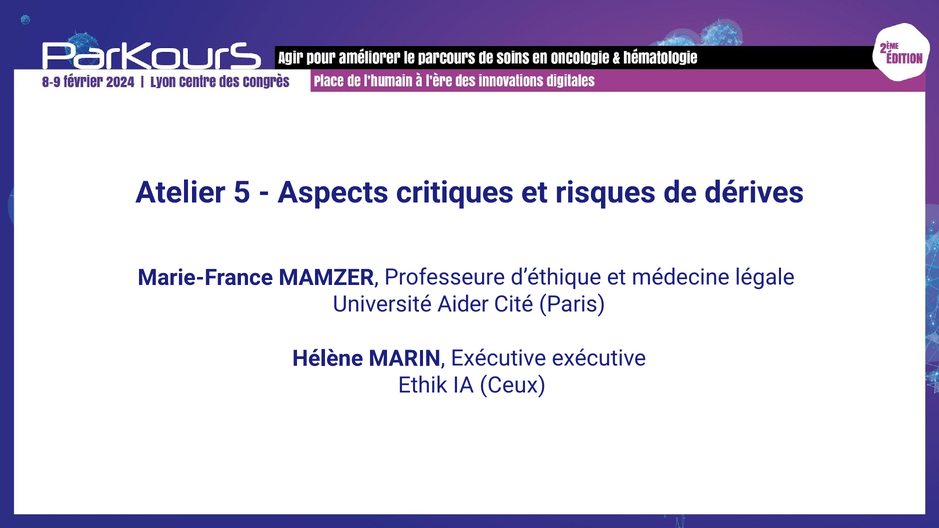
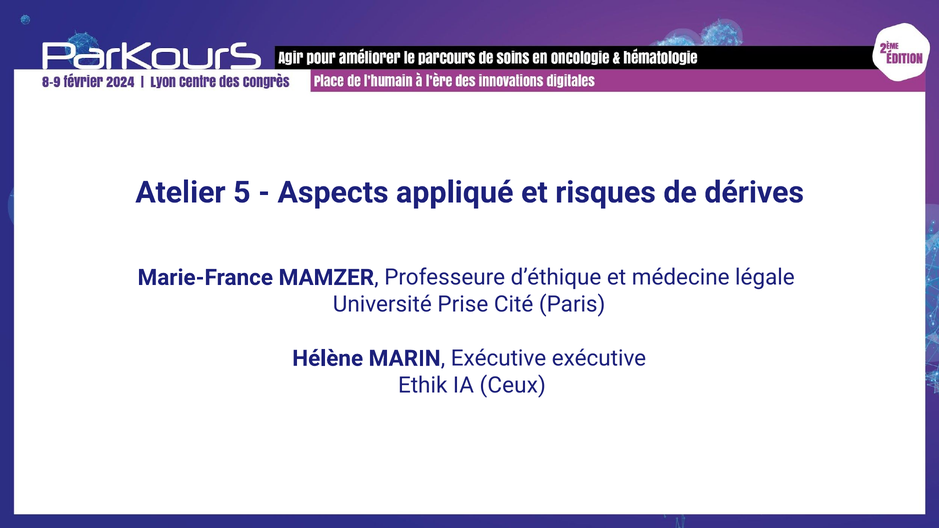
critiques: critiques -> appliqué
Aider: Aider -> Prise
